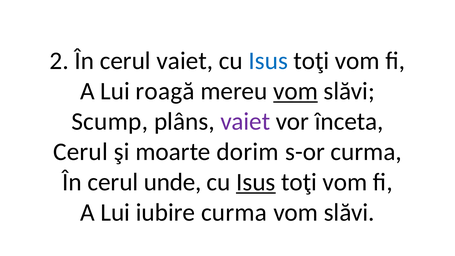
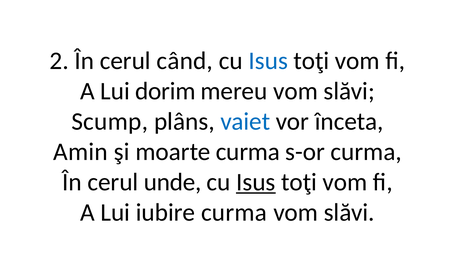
cerul vaiet: vaiet -> când
roagă: roagă -> dorim
vom at (296, 91) underline: present -> none
vaiet at (245, 121) colour: purple -> blue
Cerul at (81, 152): Cerul -> Amin
moarte dorim: dorim -> curma
